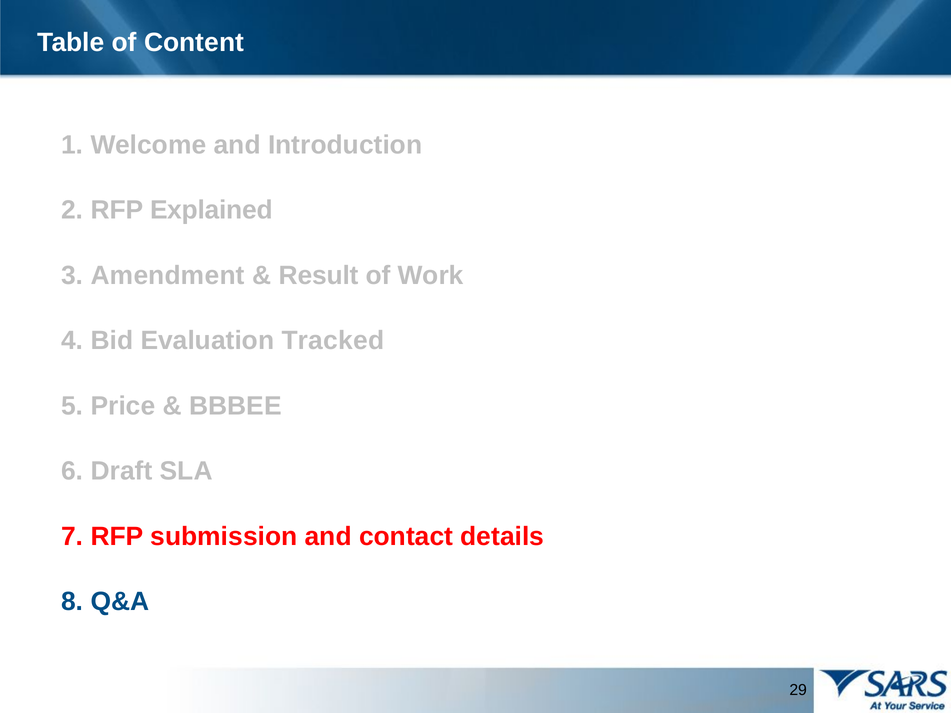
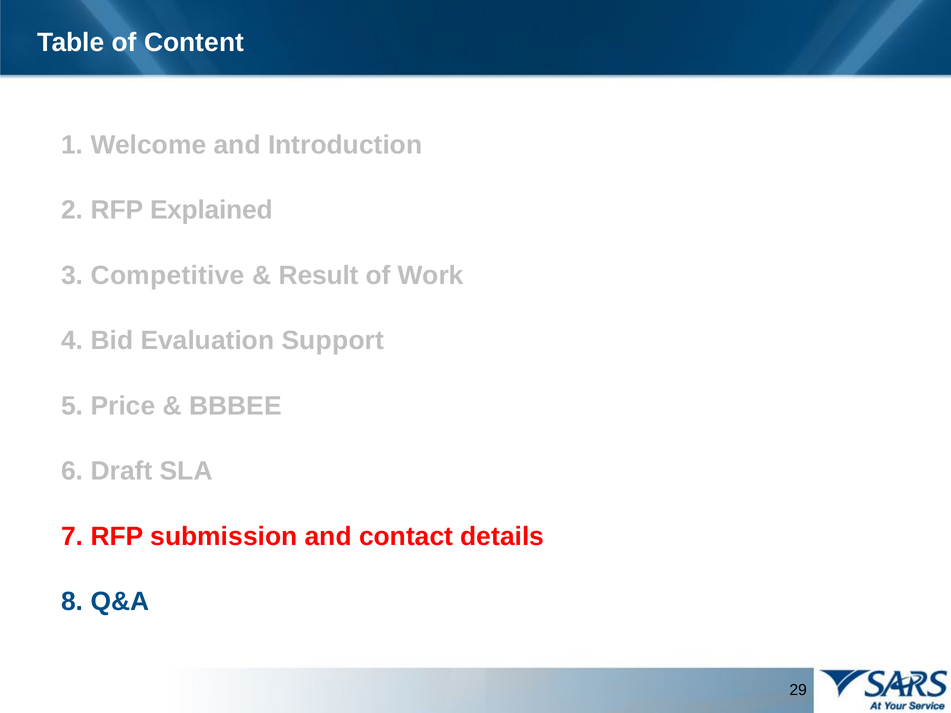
Amendment: Amendment -> Competitive
Tracked: Tracked -> Support
